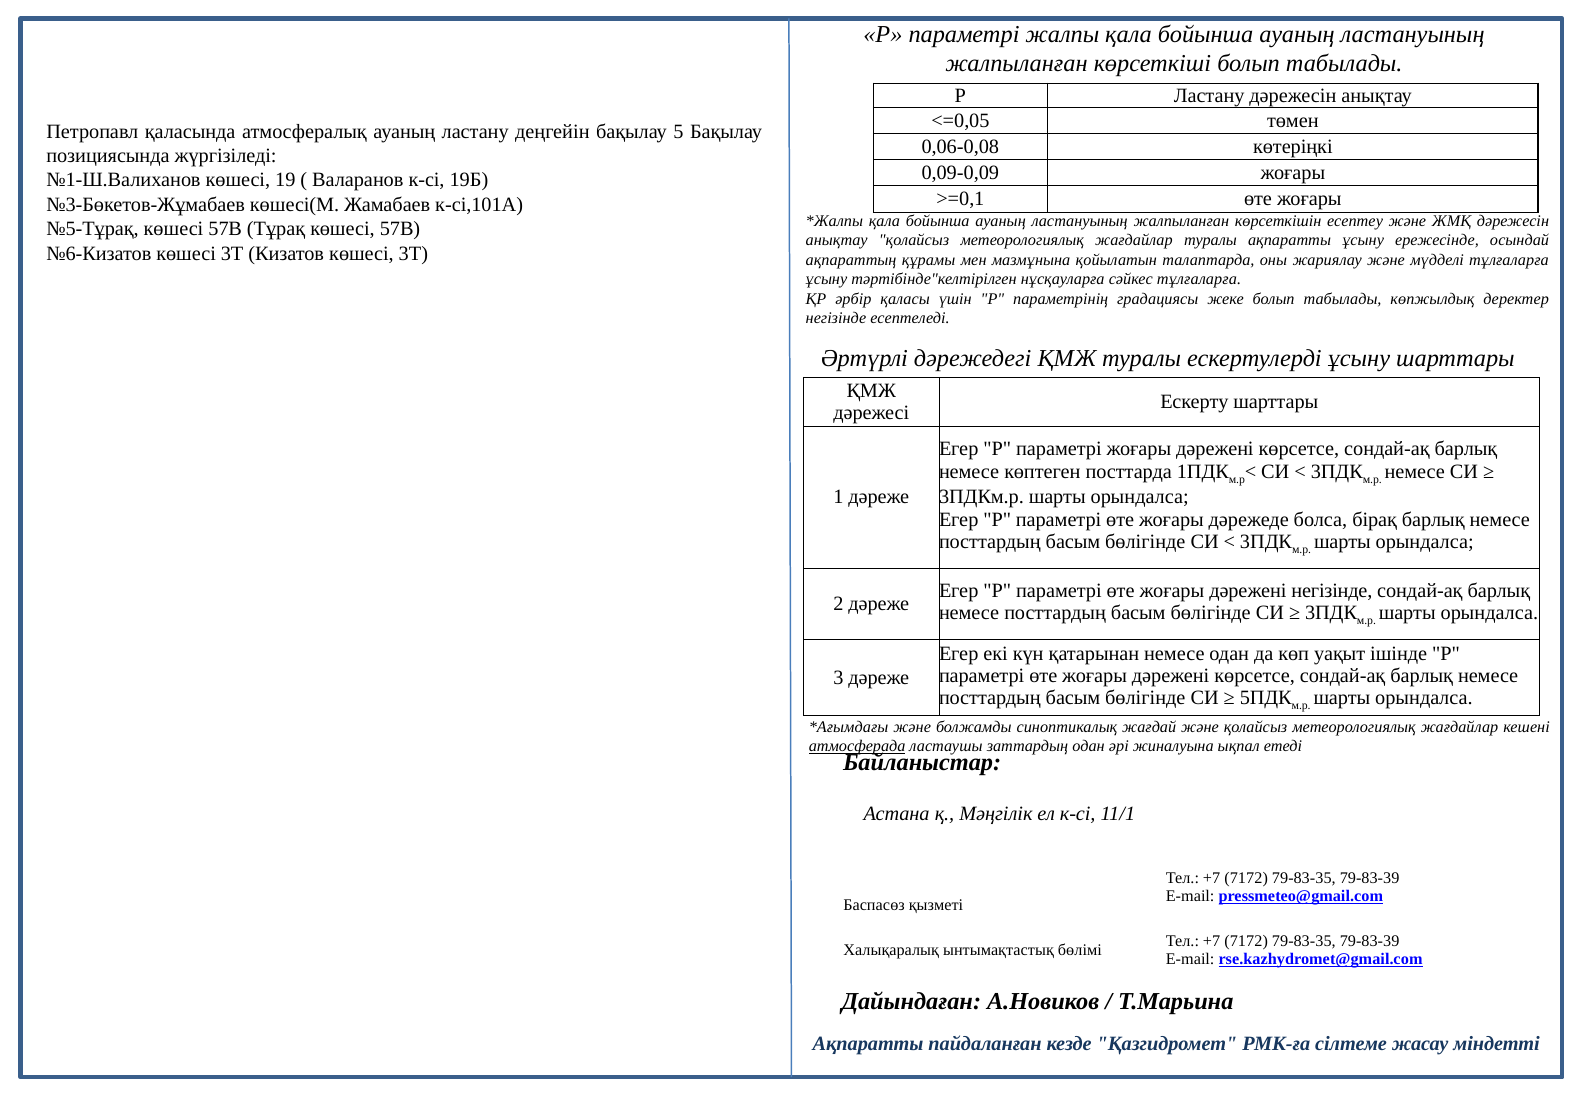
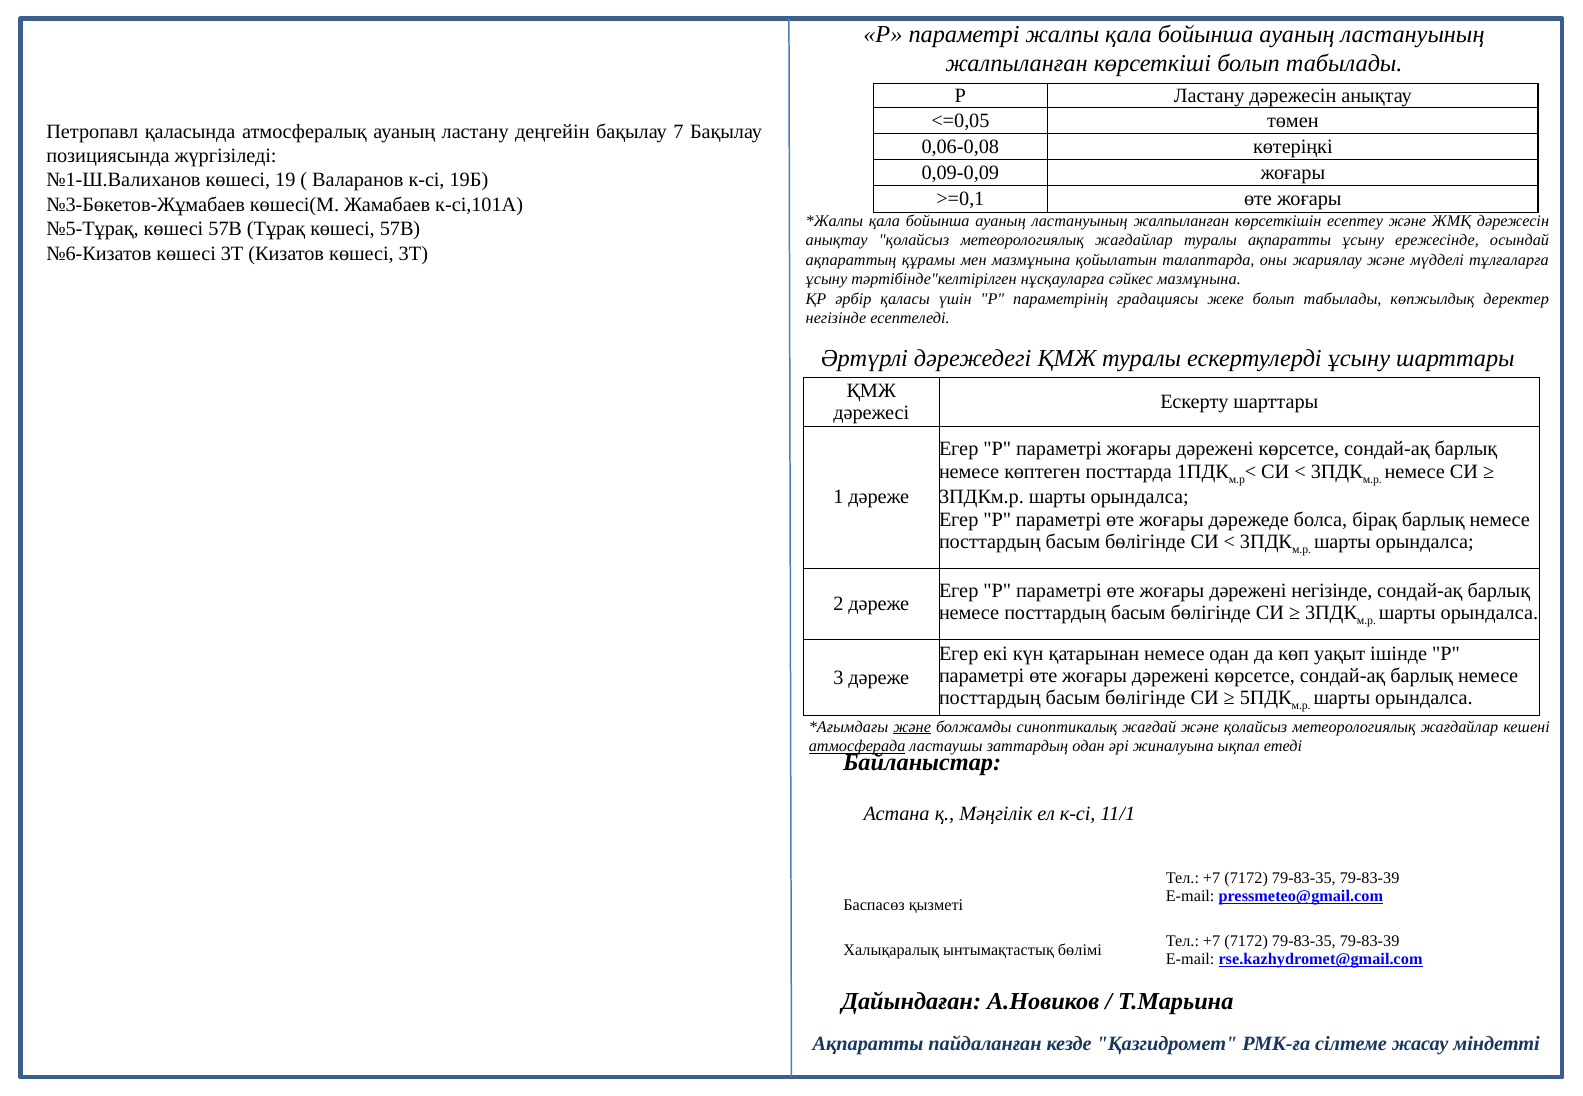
5: 5 -> 7
сәйкес тұлғаларға: тұлғаларға -> мазмұнына
және at (912, 727) underline: none -> present
